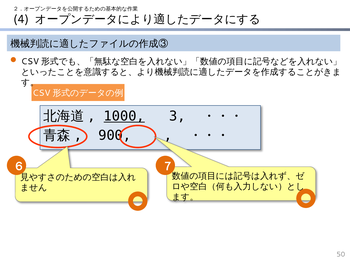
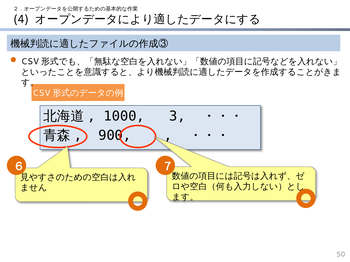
1000 underline: present -> none
